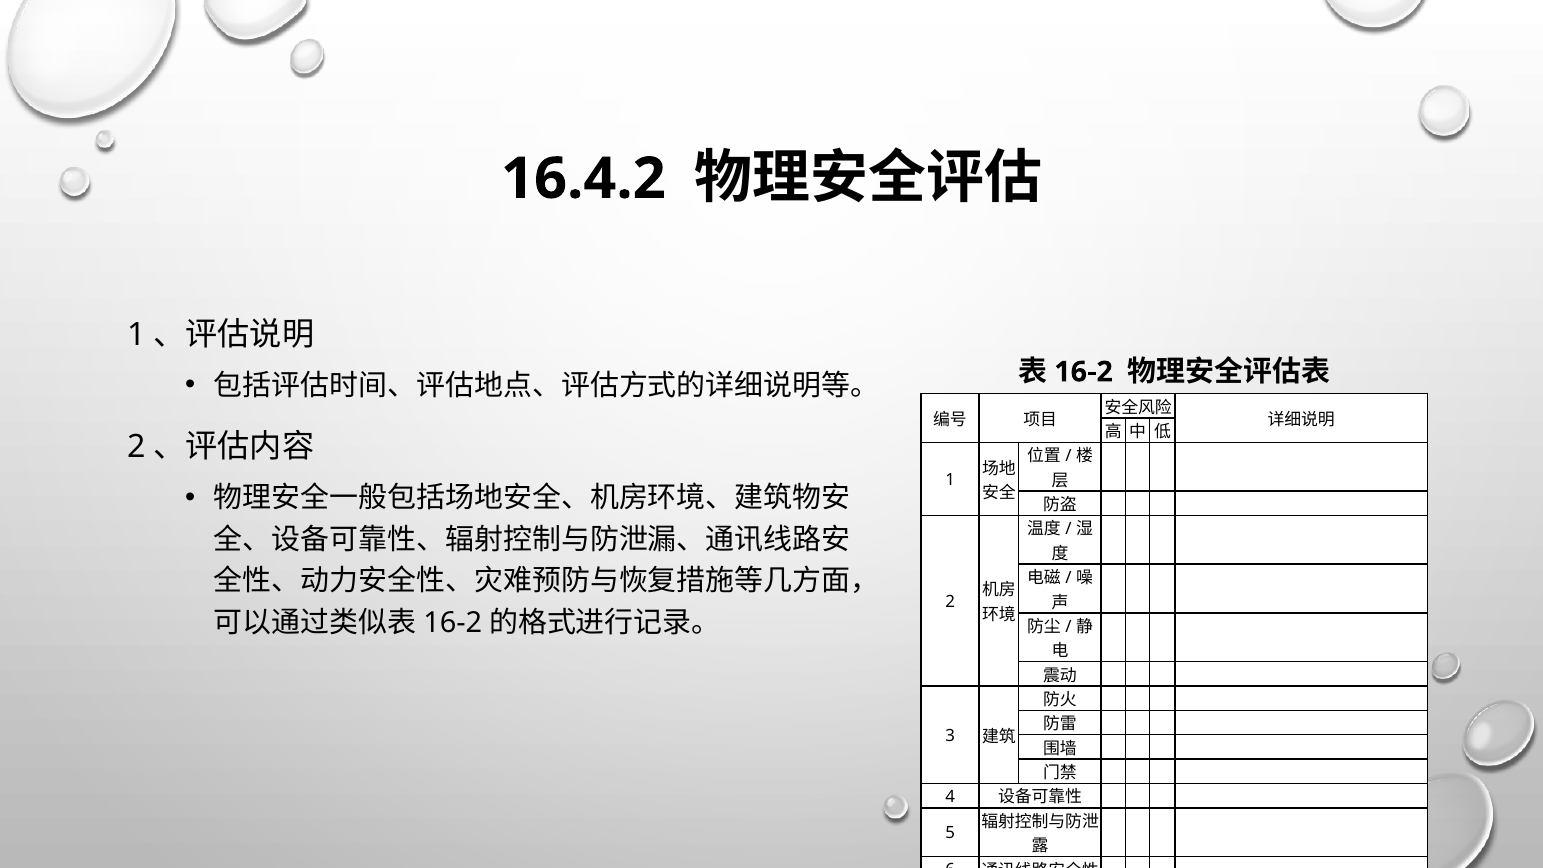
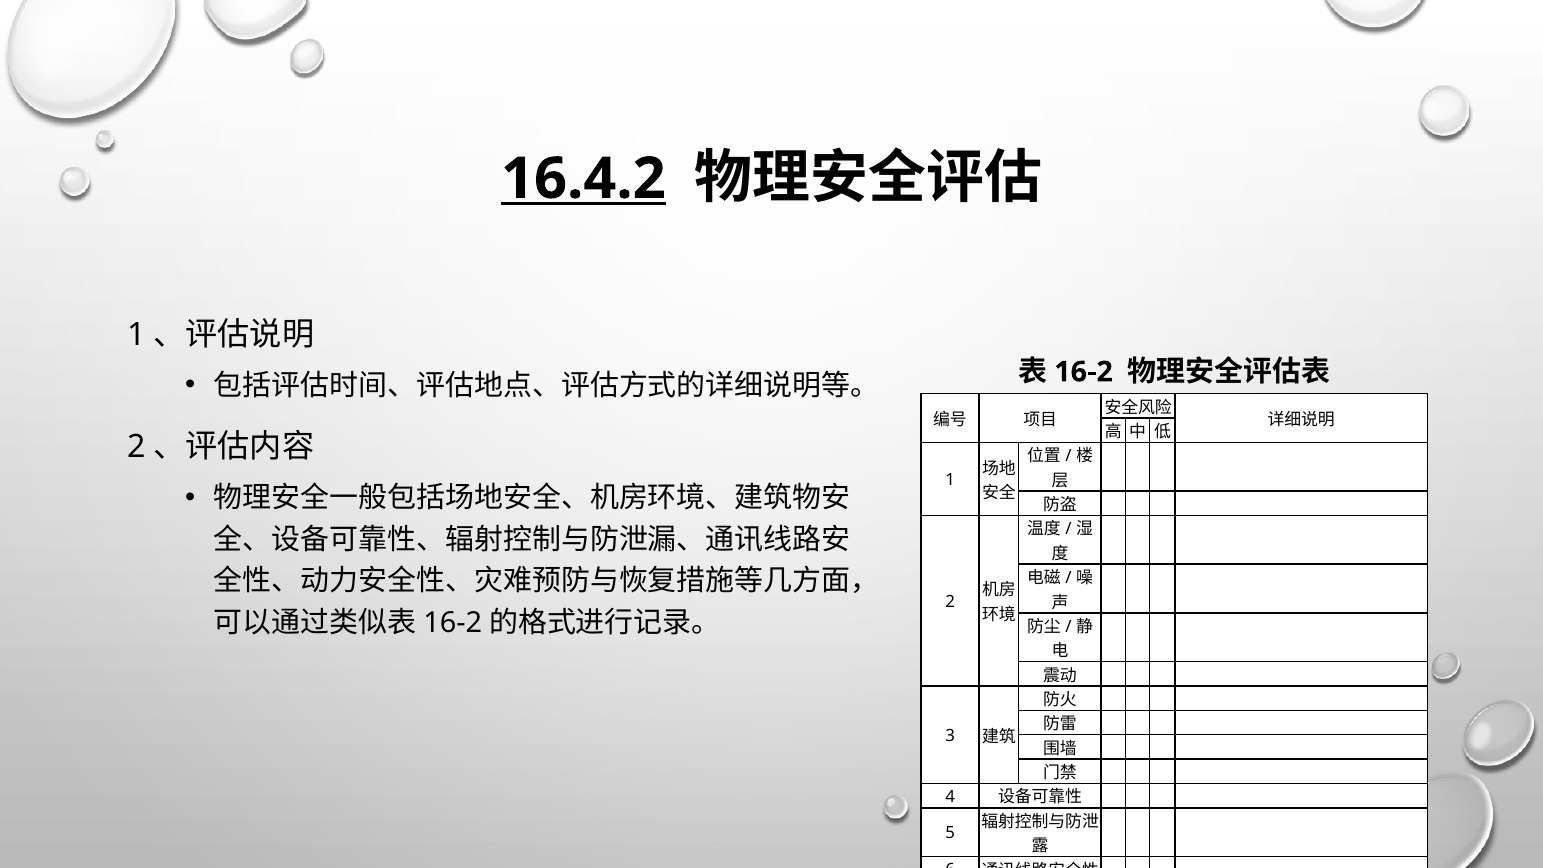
16.4.2 underline: none -> present
